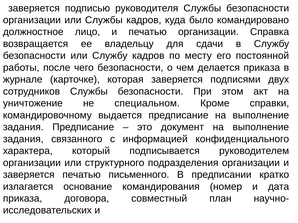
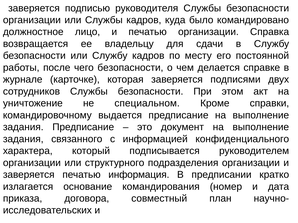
делается приказа: приказа -> справке
письменного: письменного -> информация
